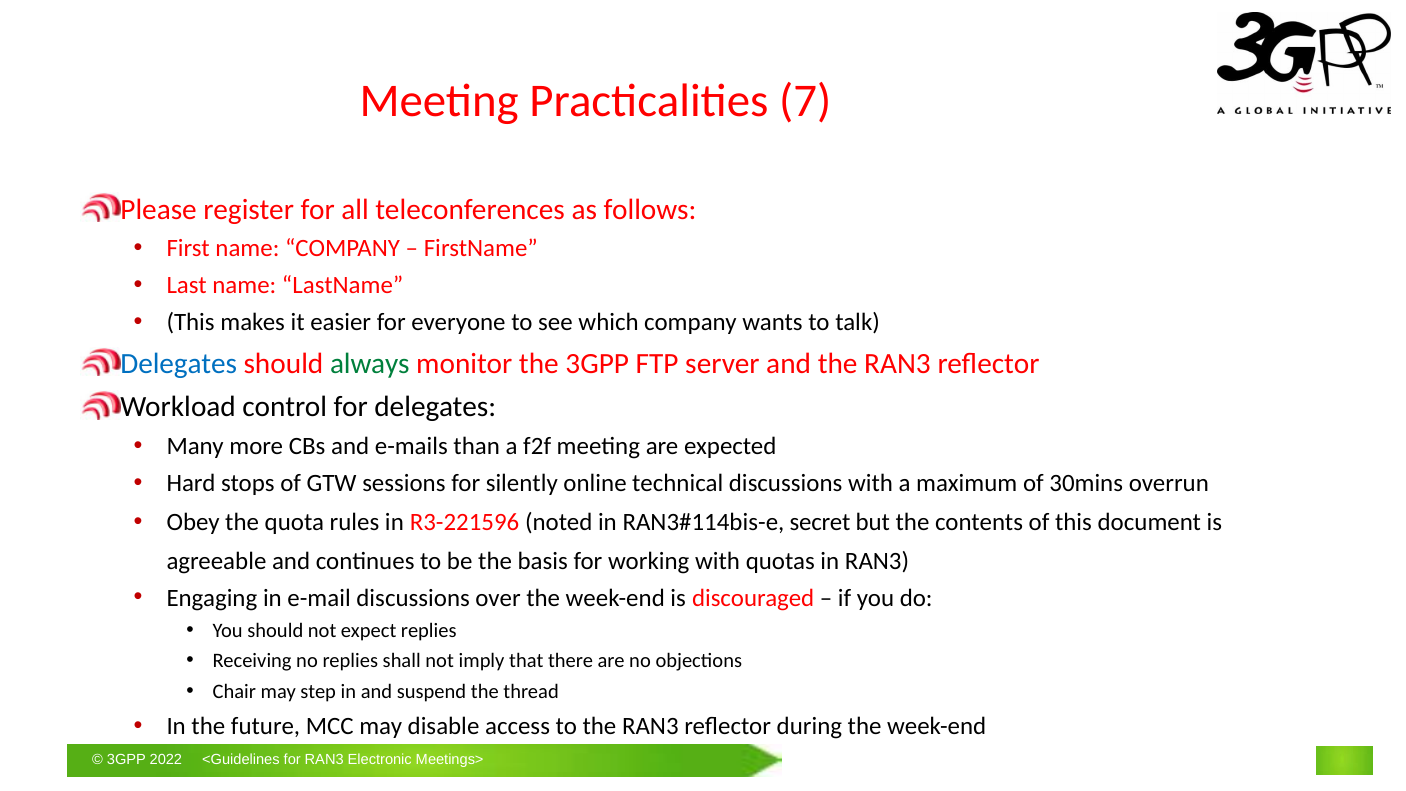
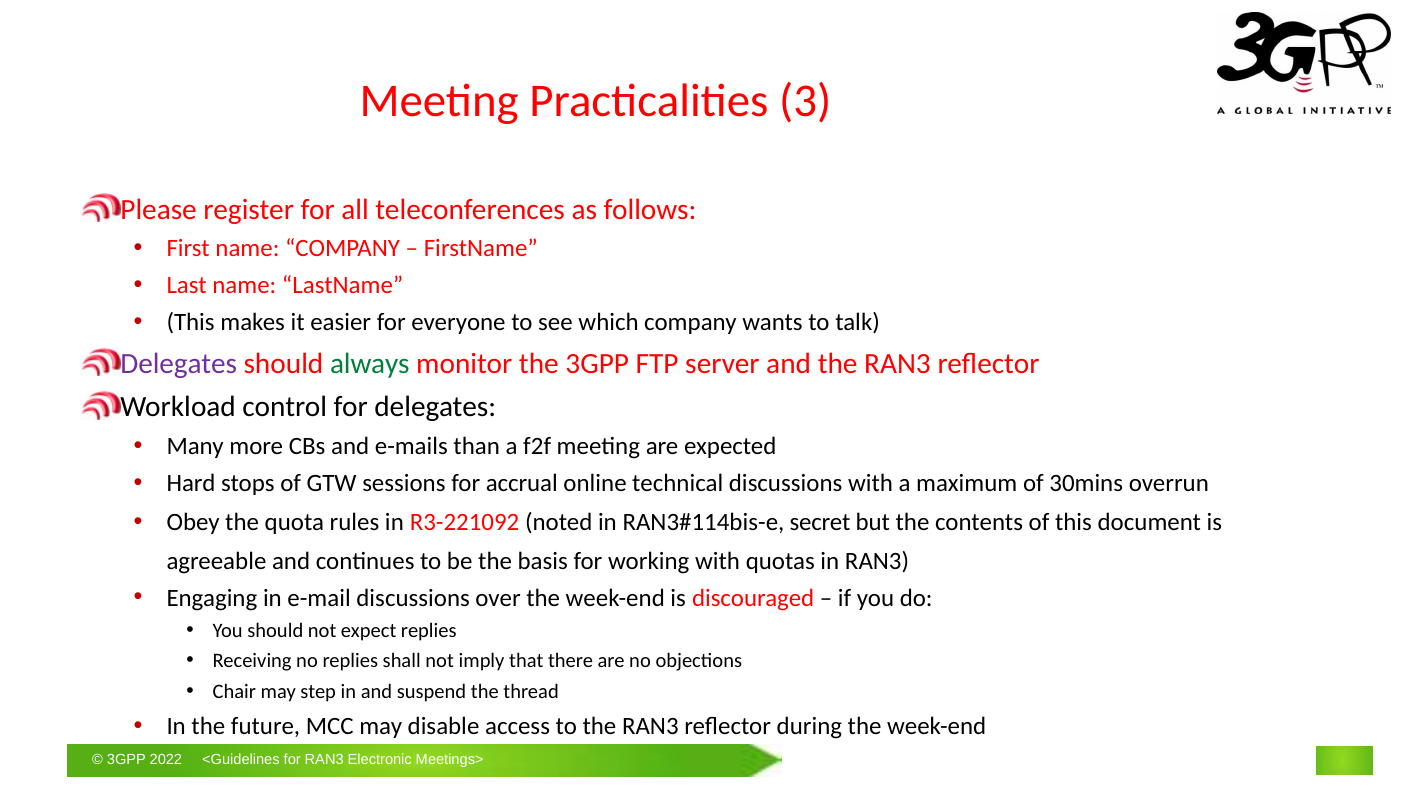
7: 7 -> 3
Delegates at (179, 364) colour: blue -> purple
silently: silently -> accrual
R3-221596: R3-221596 -> R3-221092
